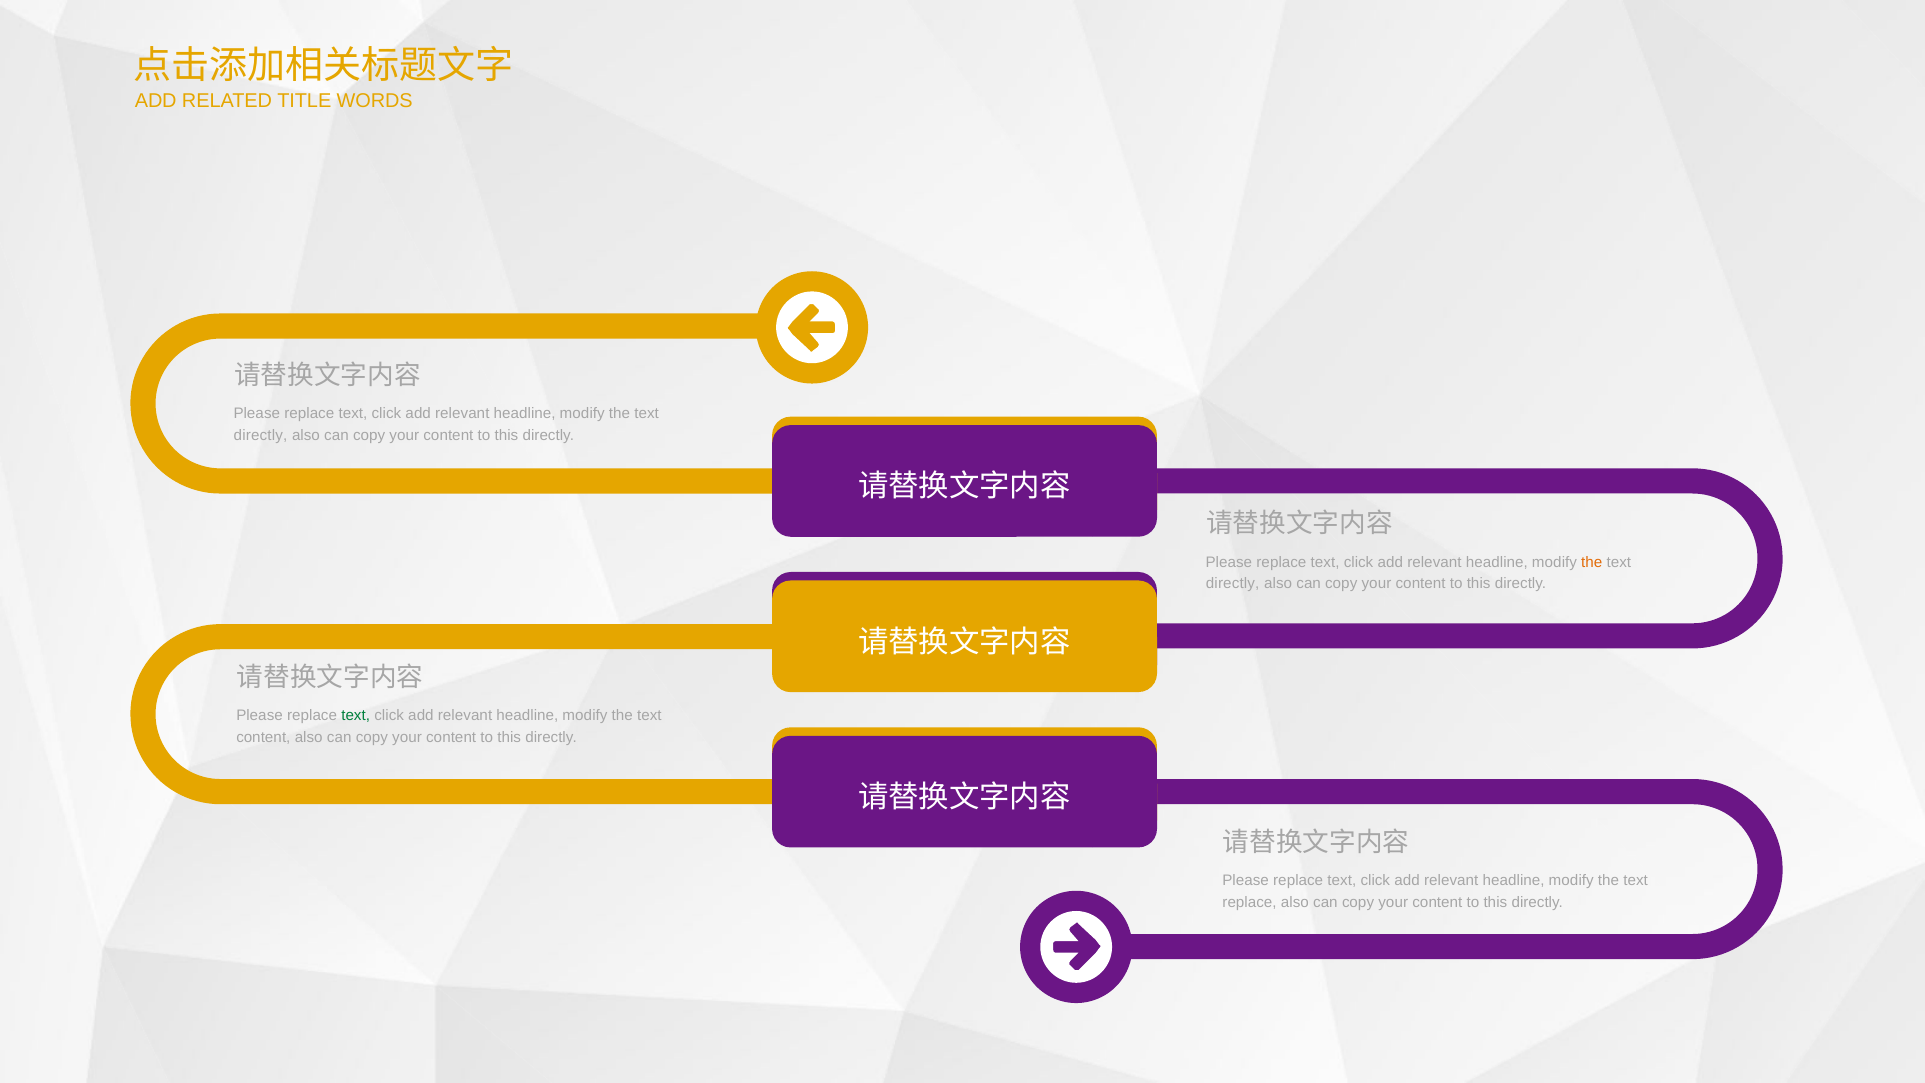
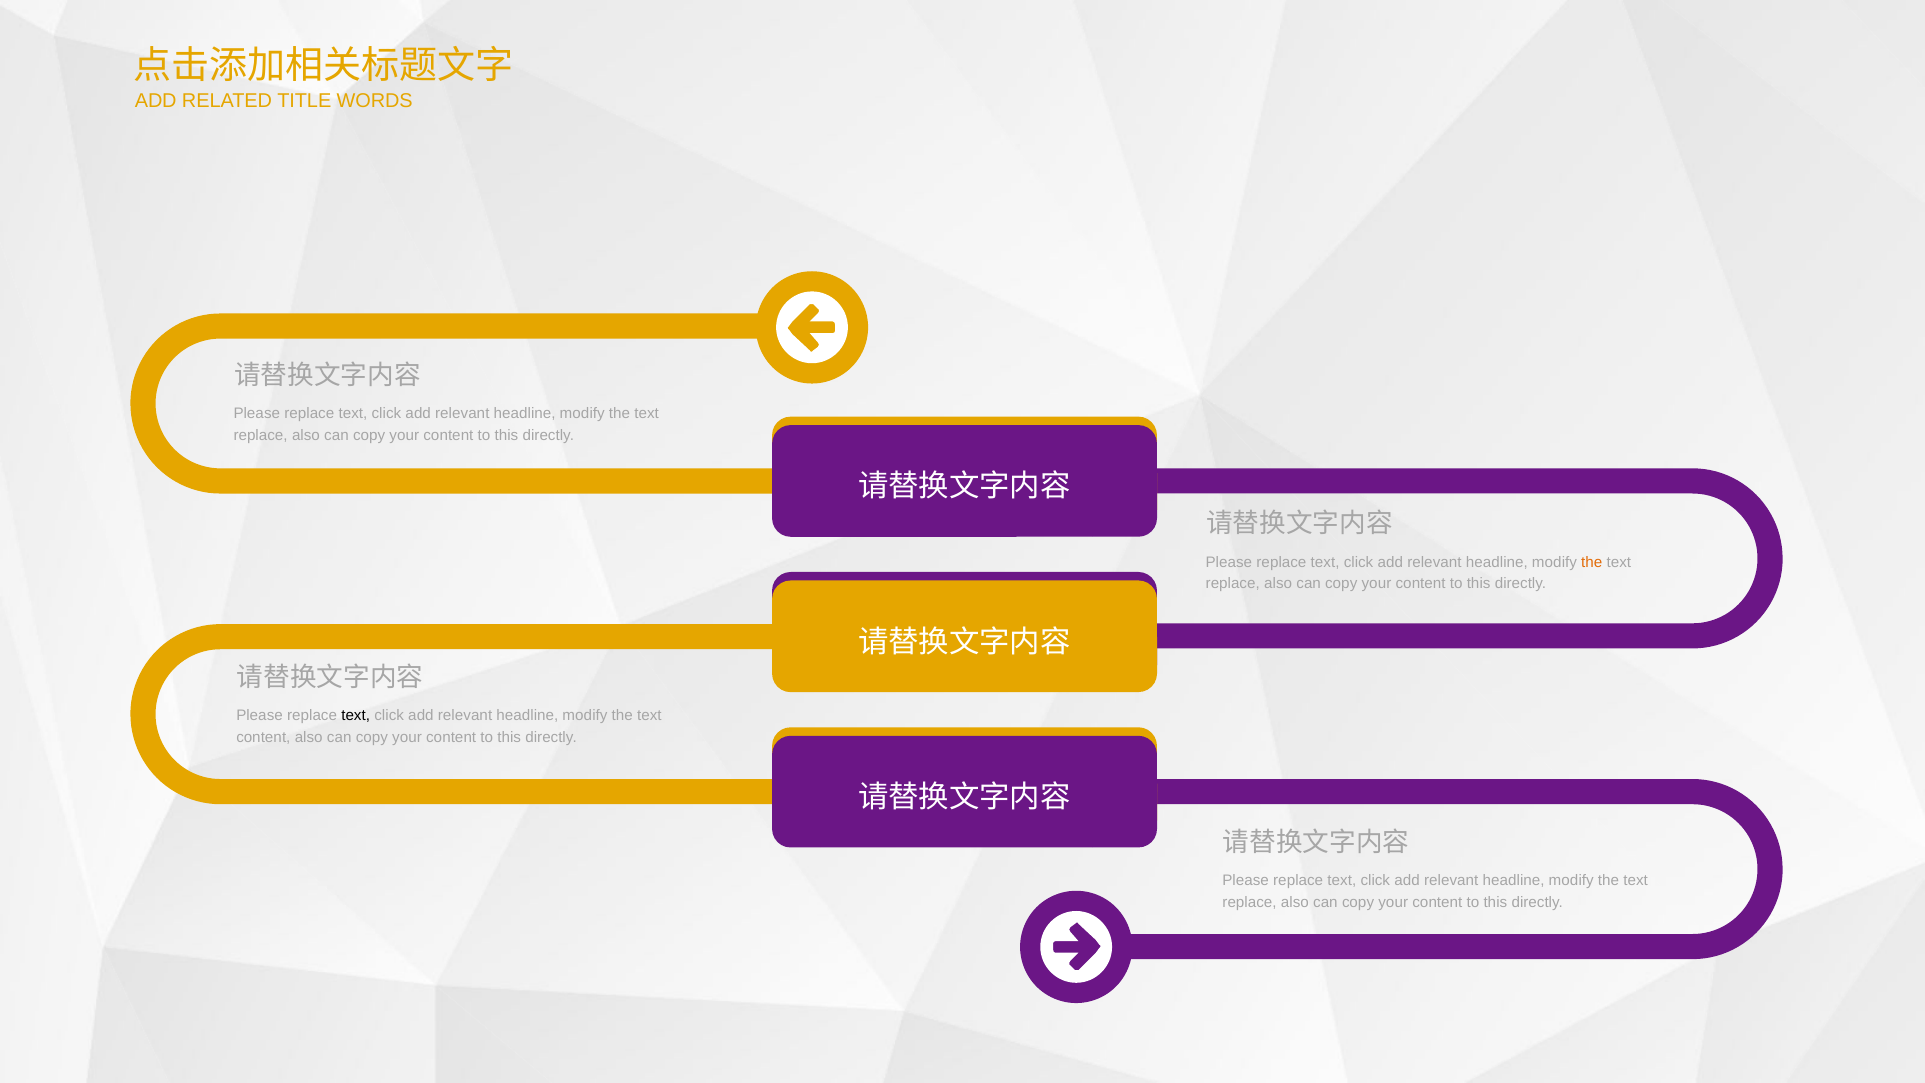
directly at (260, 436): directly -> replace
directly at (1233, 584): directly -> replace
text at (356, 716) colour: green -> black
